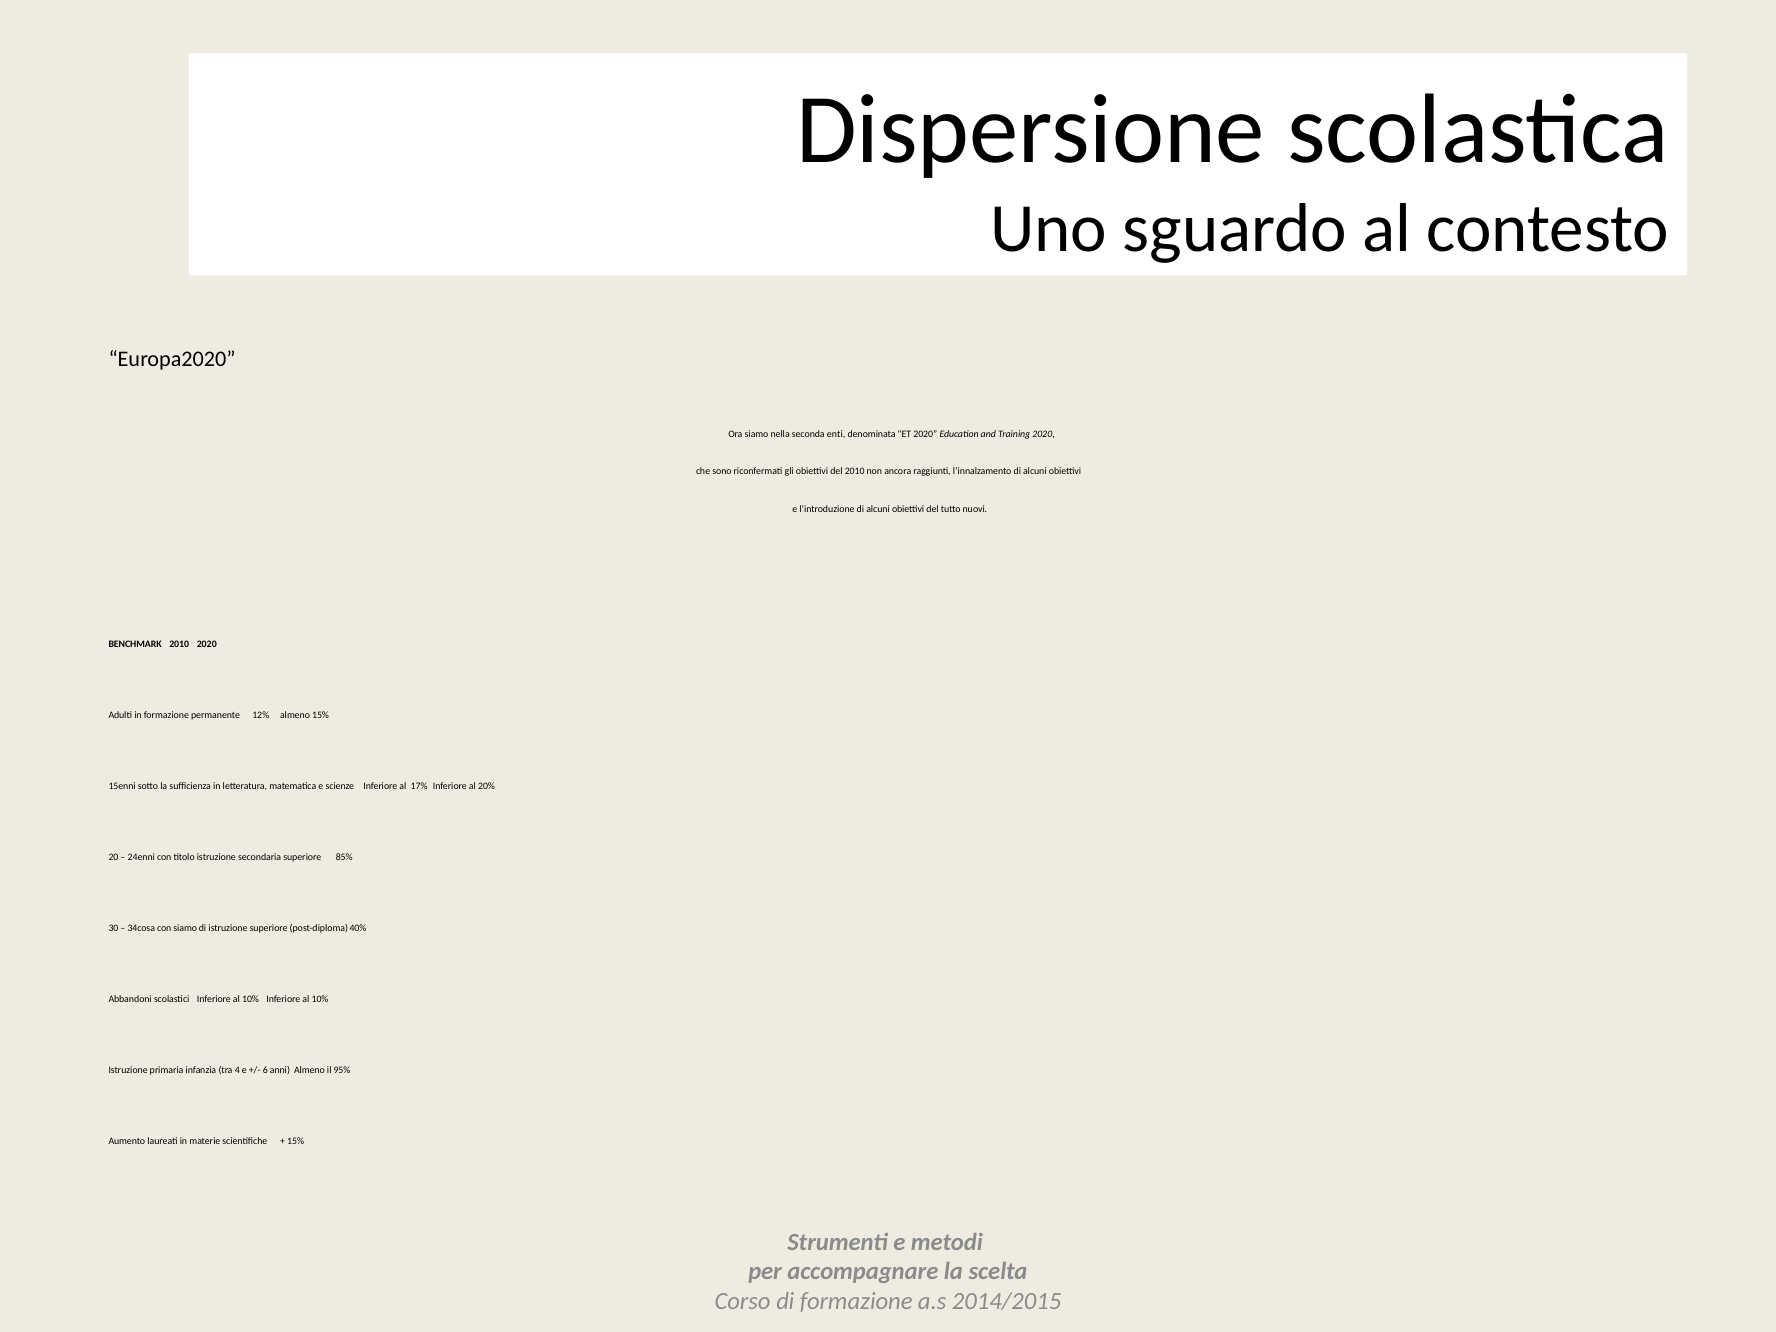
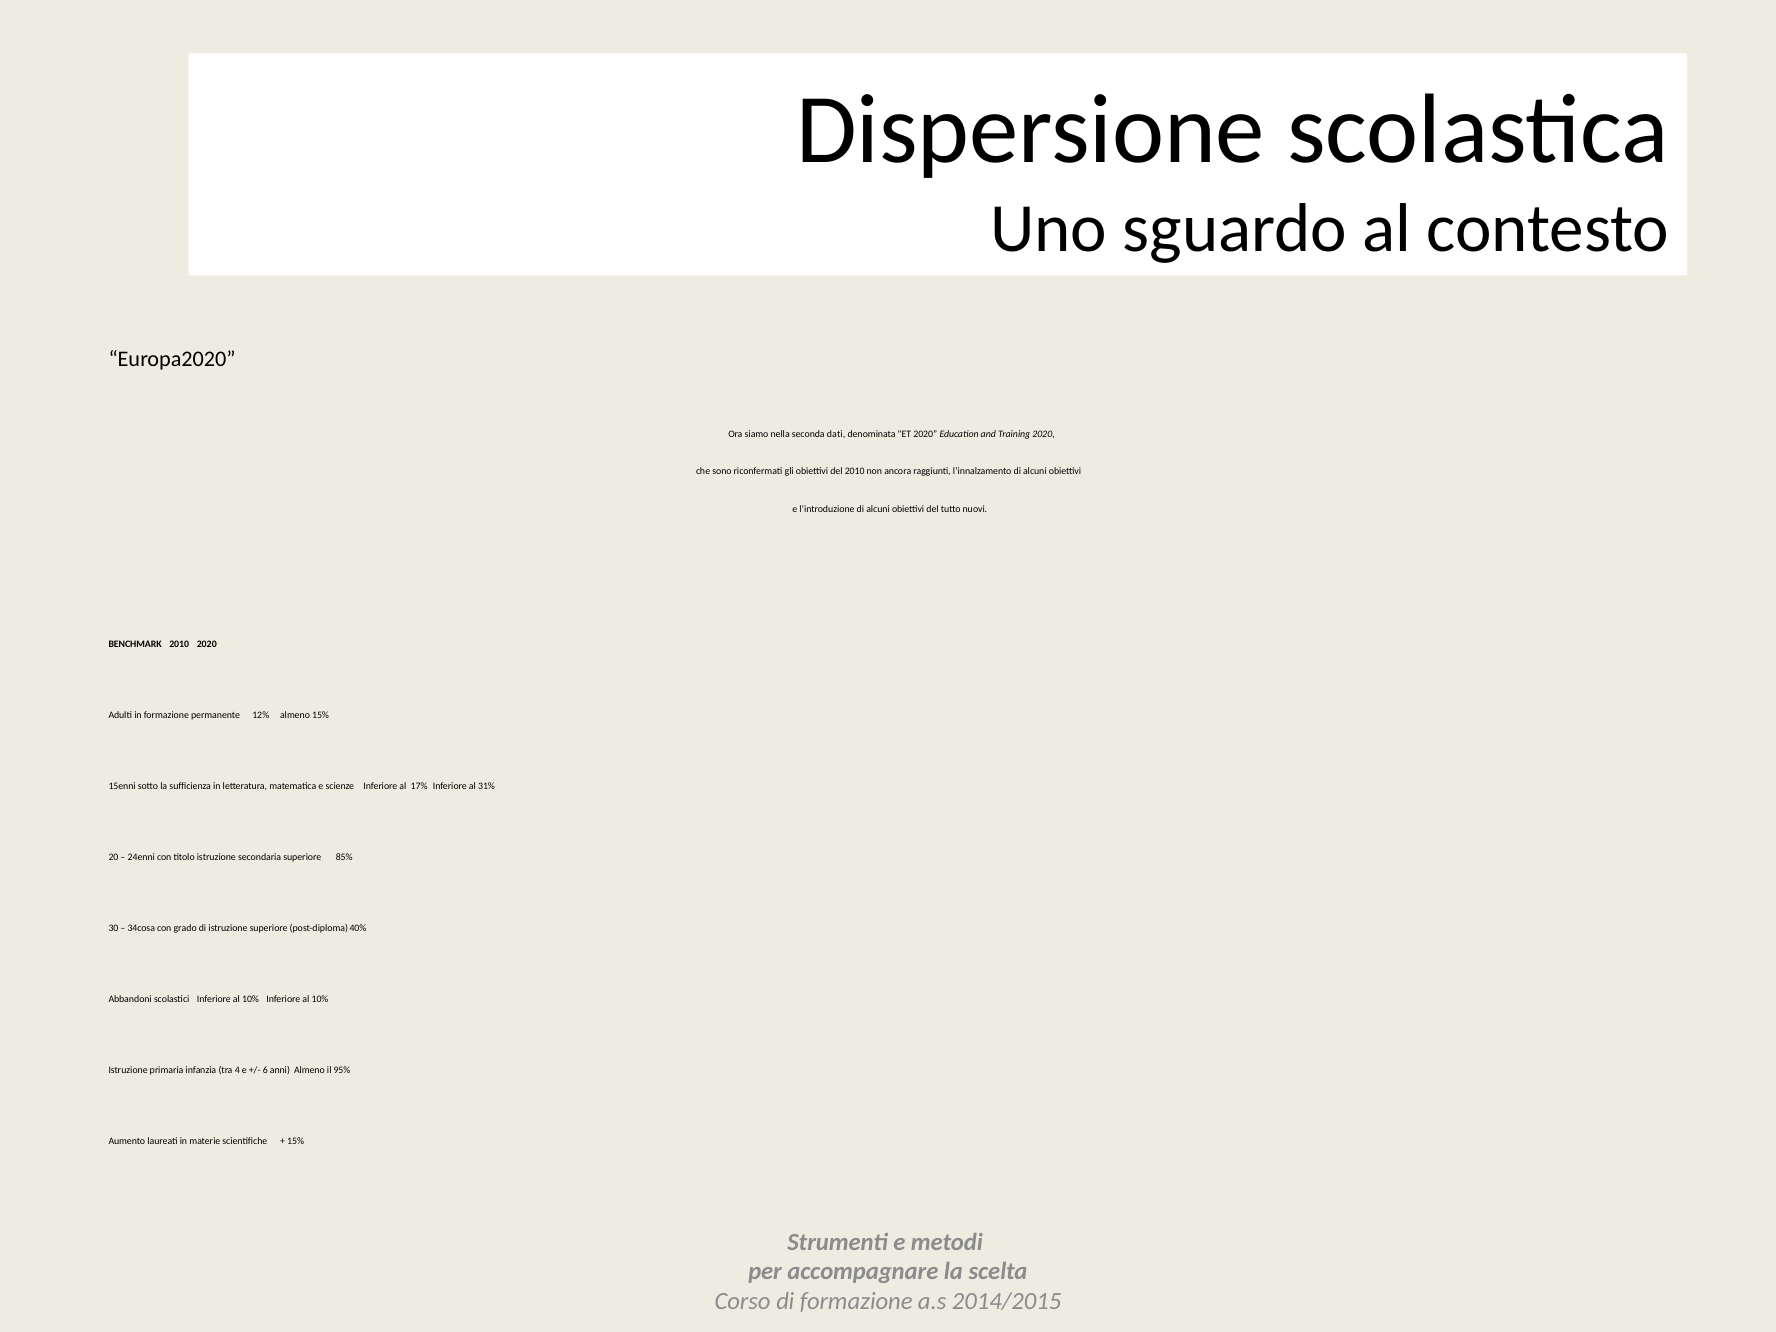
enti: enti -> dati
20%: 20% -> 31%
con siamo: siamo -> grado
